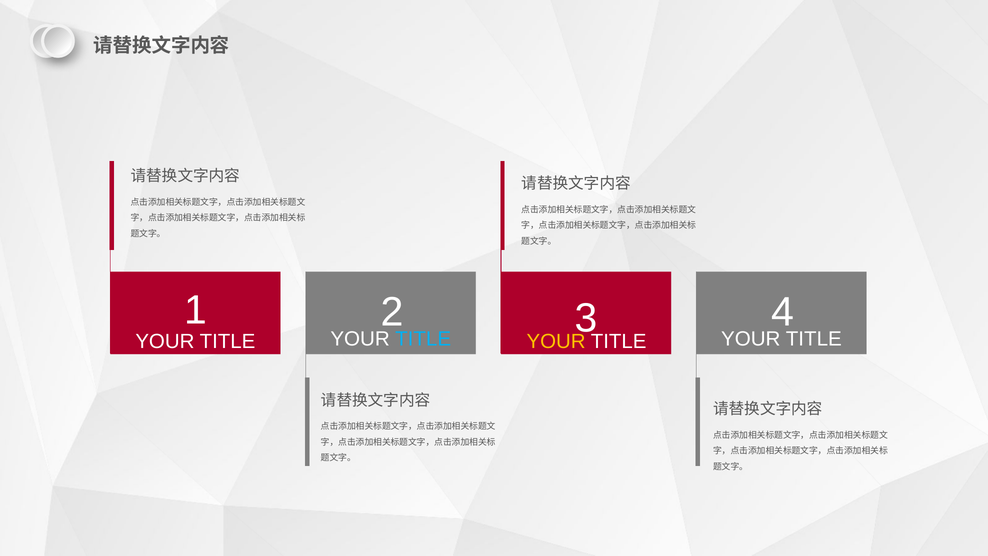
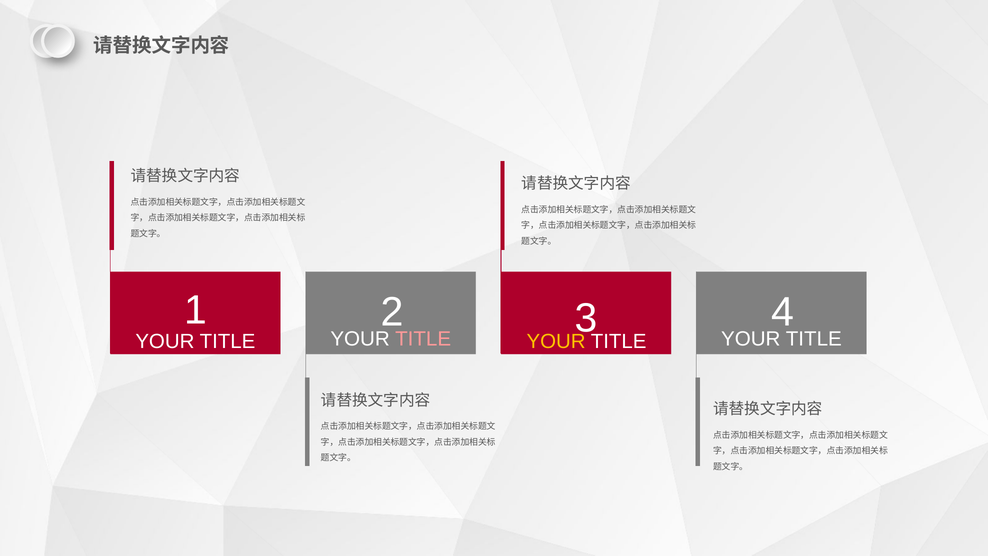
TITLE at (423, 339) colour: light blue -> pink
